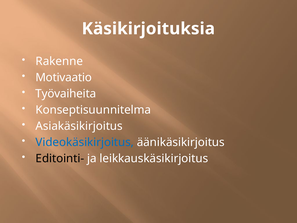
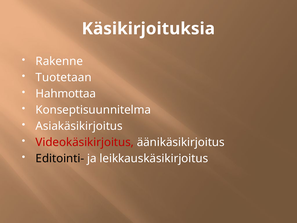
Motivaatio: Motivaatio -> Tuotetaan
Työvaiheita: Työvaiheita -> Hahmottaa
Videokäsikirjoitus colour: blue -> red
